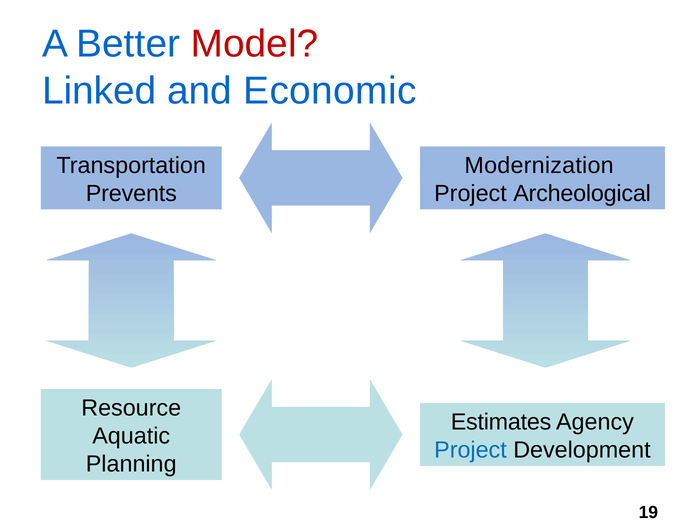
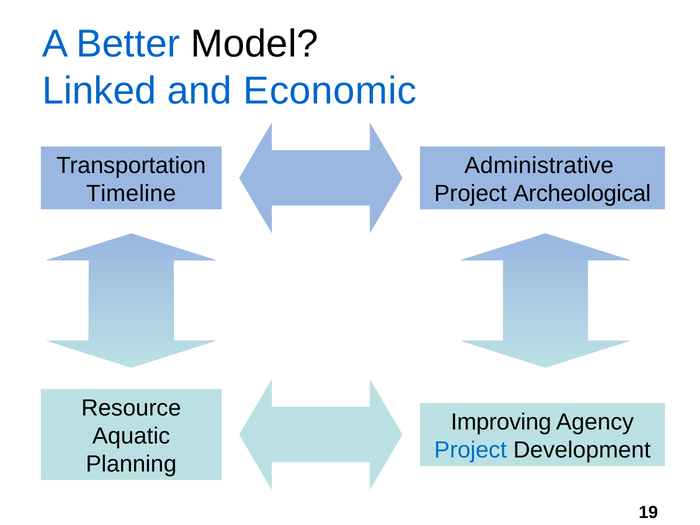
Model colour: red -> black
Modernization: Modernization -> Administrative
Prevents: Prevents -> Timeline
Estimates: Estimates -> Improving
